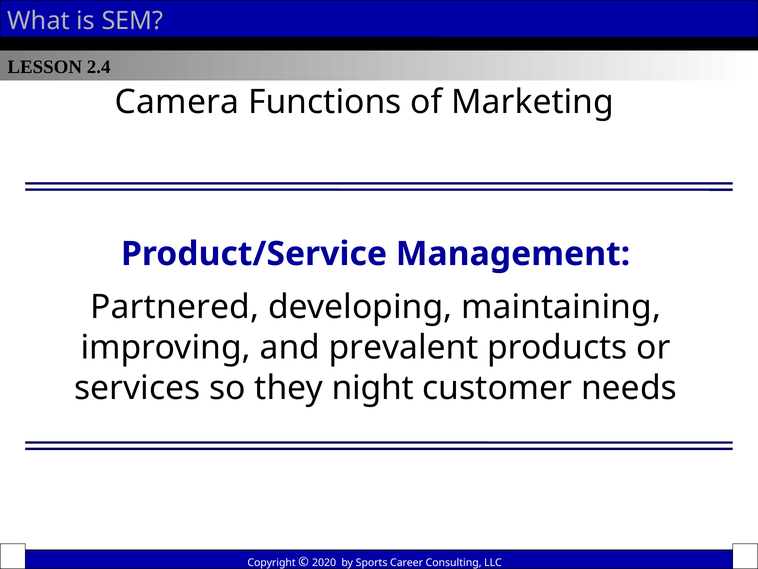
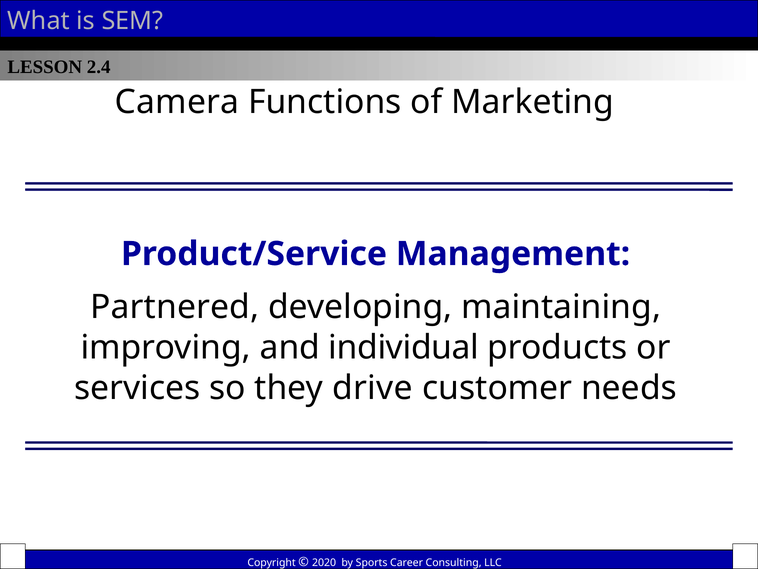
prevalent: prevalent -> individual
night: night -> drive
